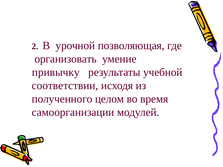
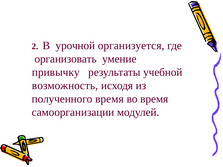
позволяющая: позволяющая -> организуется
соответствии: соответствии -> возможность
полученного целом: целом -> время
